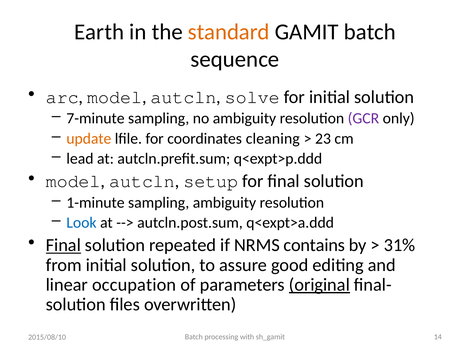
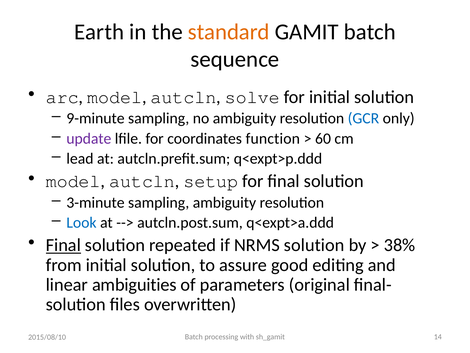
7-minute: 7-minute -> 9-minute
GCR colour: purple -> blue
update colour: orange -> purple
cleaning: cleaning -> function
23: 23 -> 60
1-minute: 1-minute -> 3-minute
NRMS contains: contains -> solution
31%: 31% -> 38%
occupation: occupation -> ambiguities
original underline: present -> none
